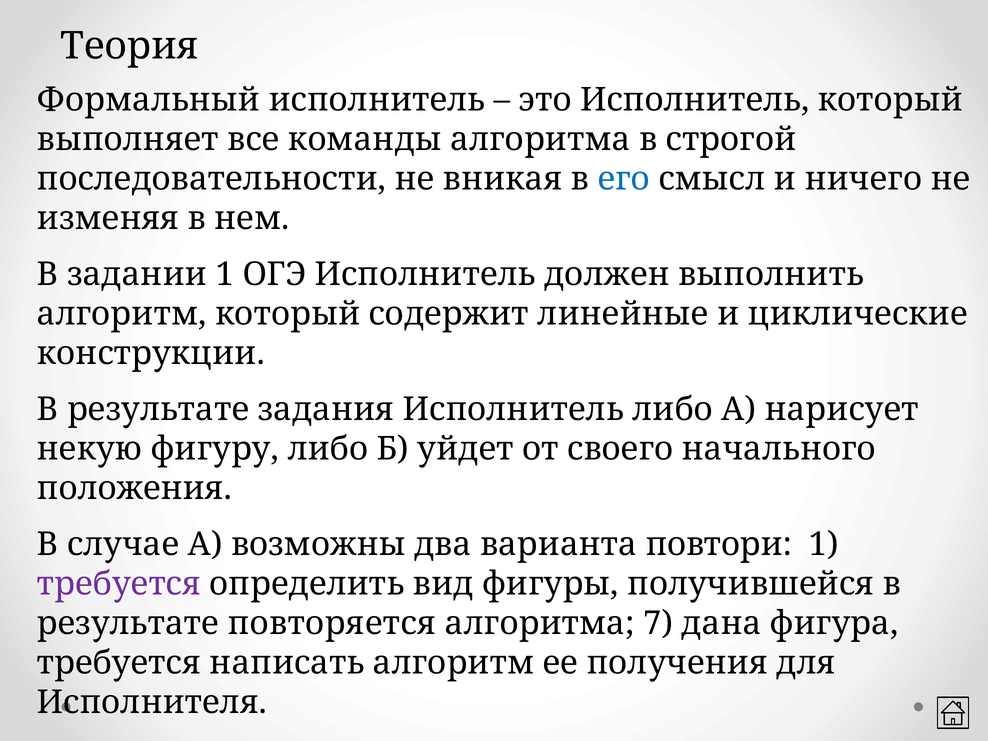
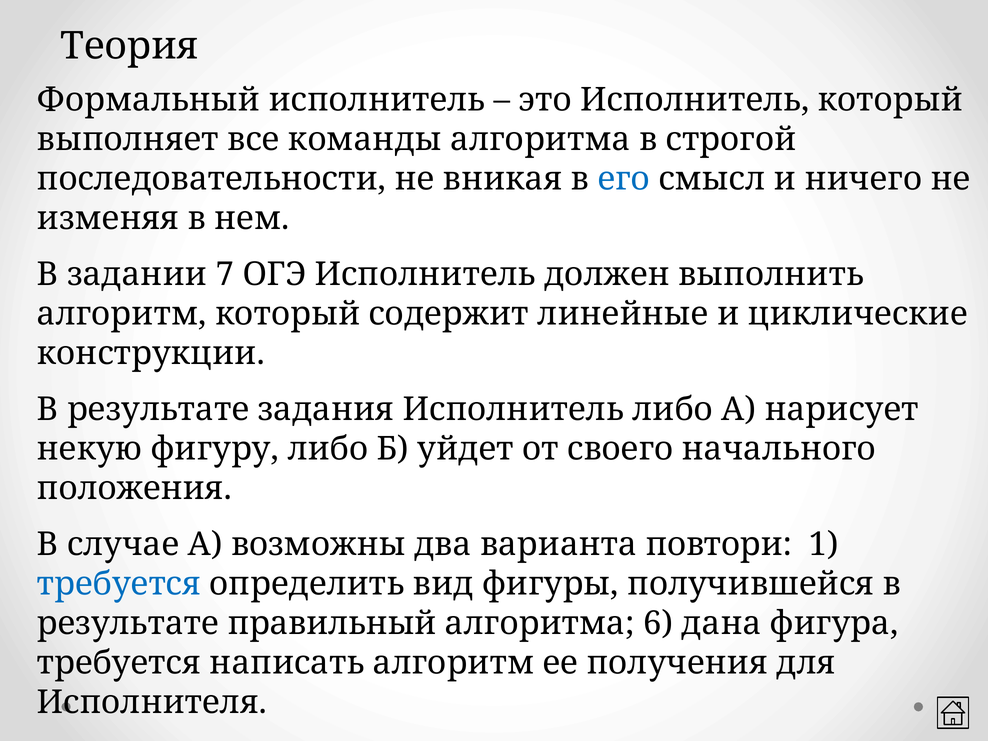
задании 1: 1 -> 7
требуется at (119, 584) colour: purple -> blue
повторяется: повторяется -> правильный
7: 7 -> 6
